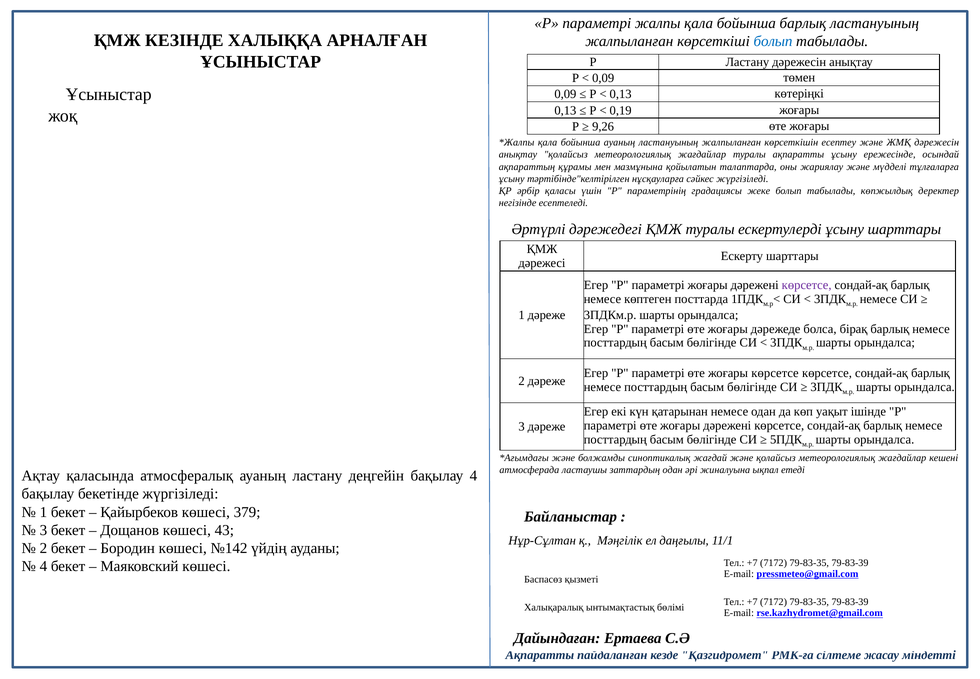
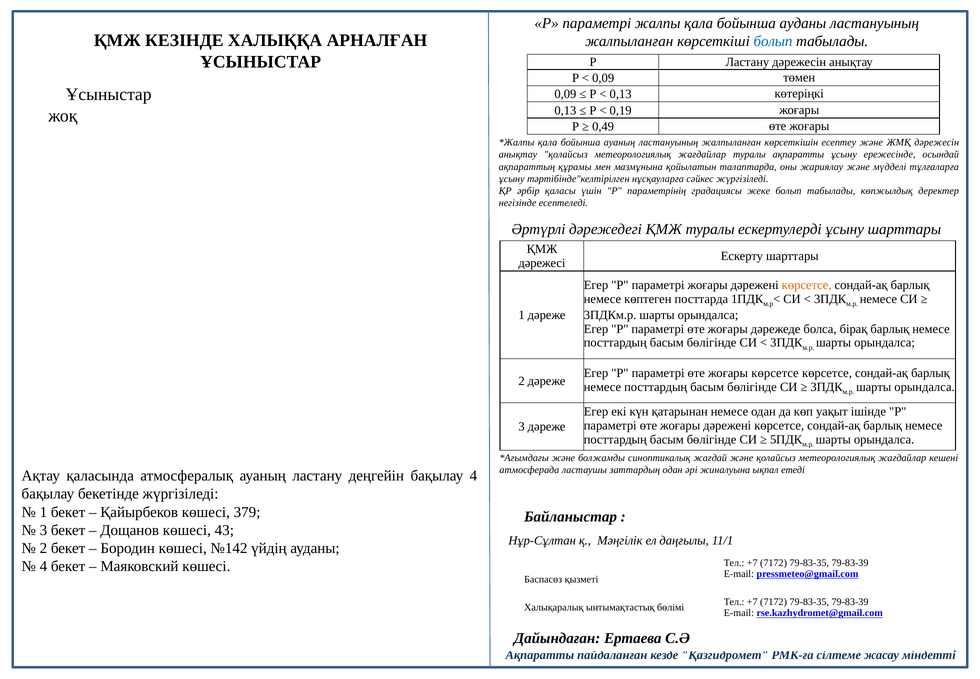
бойынша барлық: барлық -> ауданы
9,26: 9,26 -> 0,49
көрсетсе at (807, 285) colour: purple -> orange
